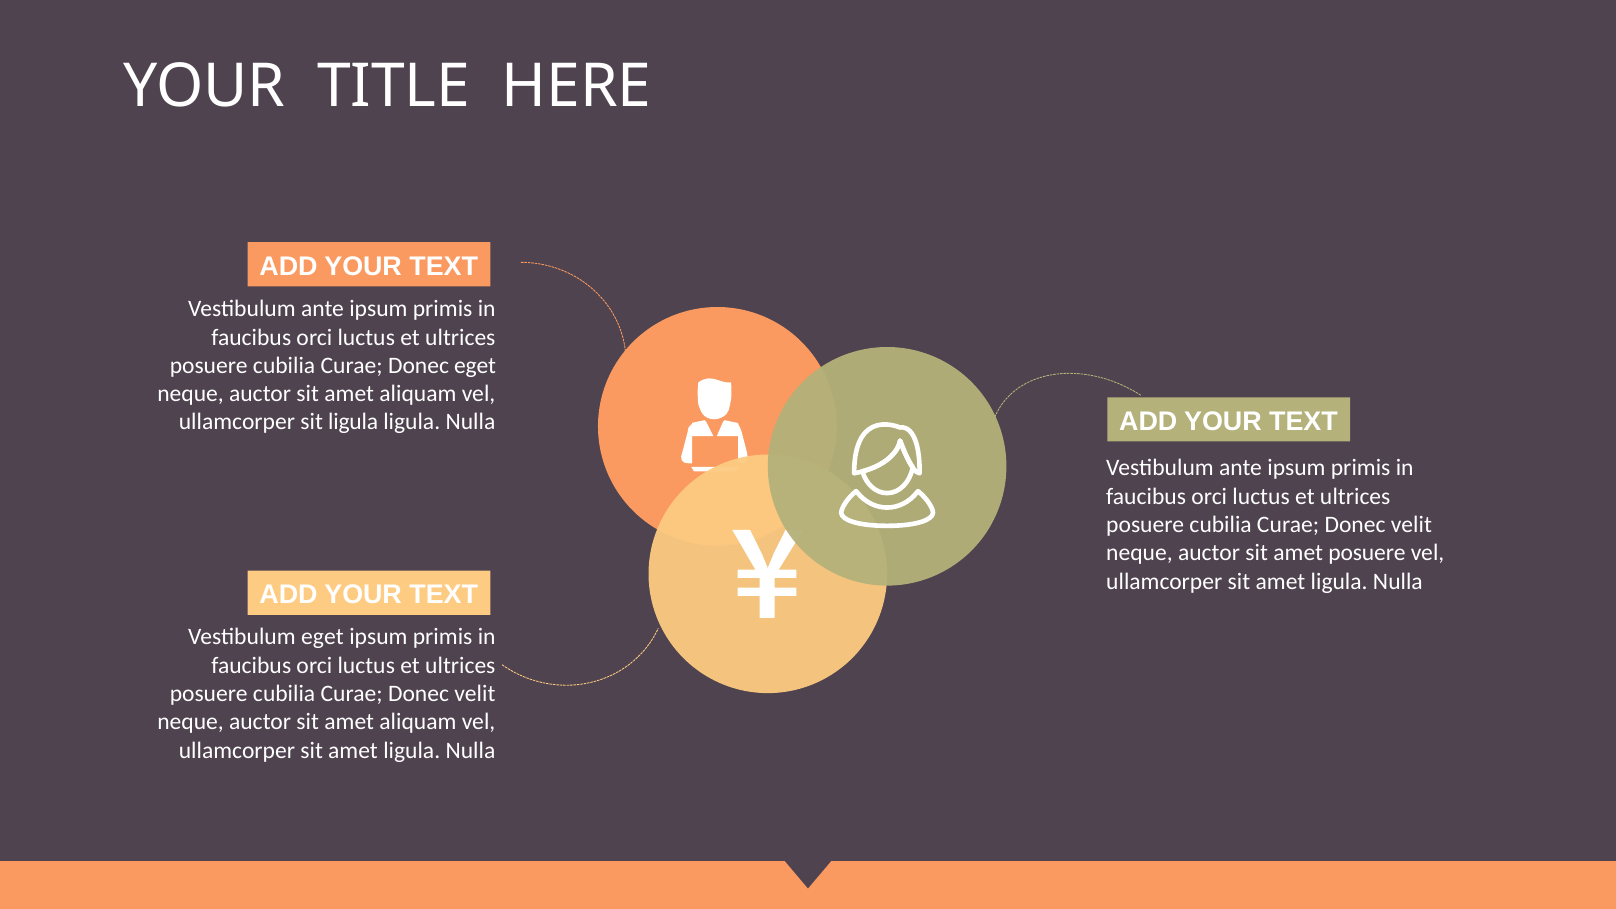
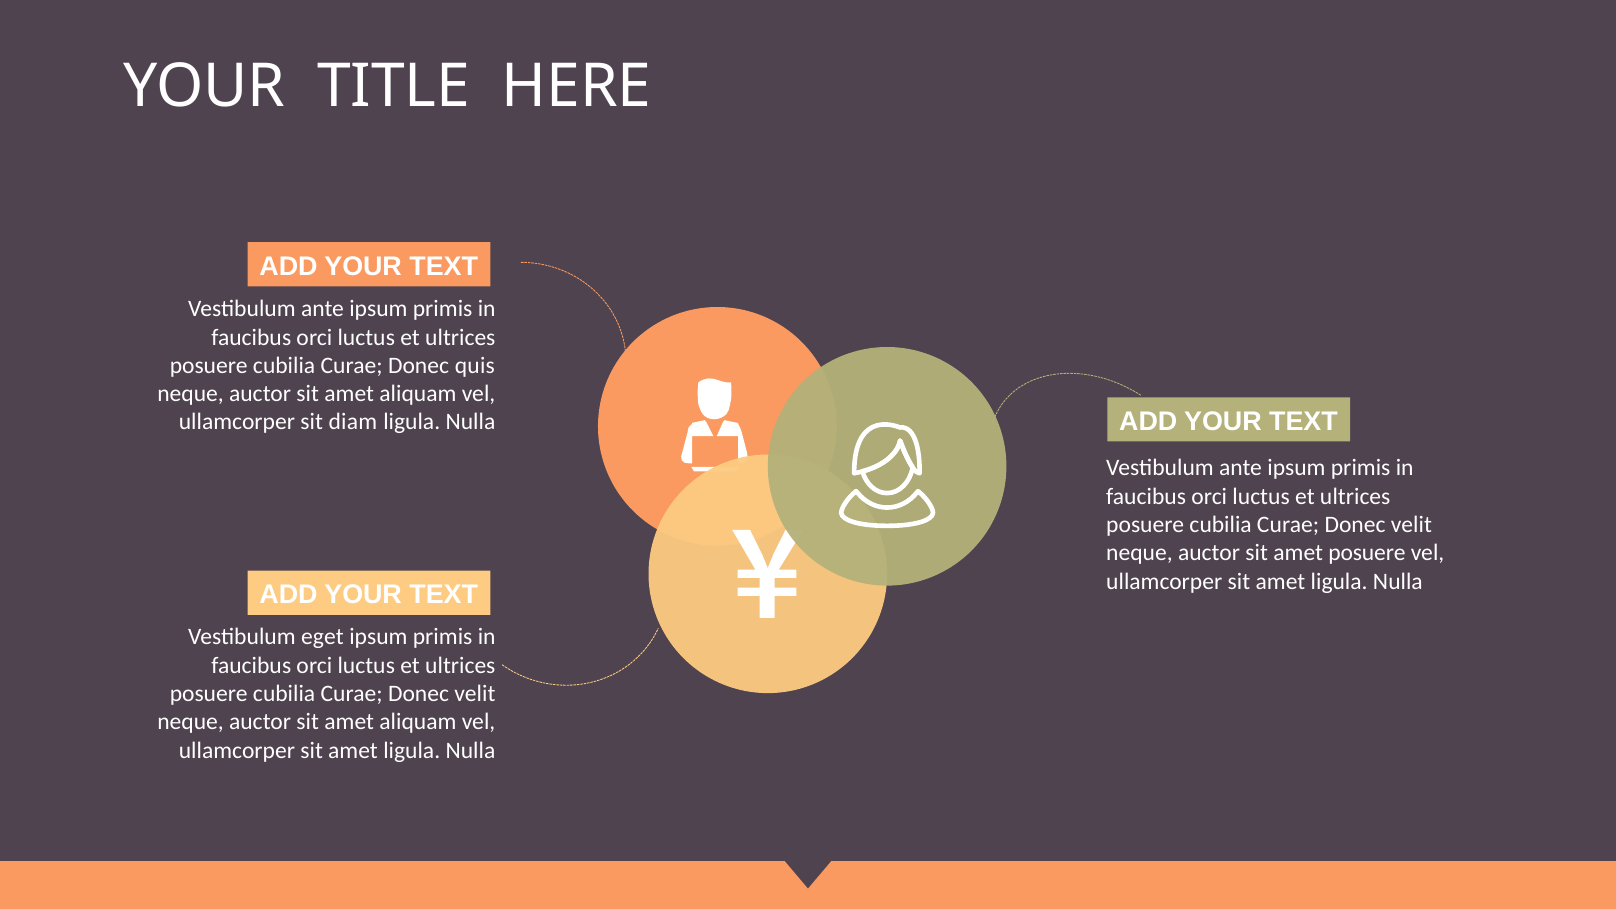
Donec eget: eget -> quis
sit ligula: ligula -> diam
